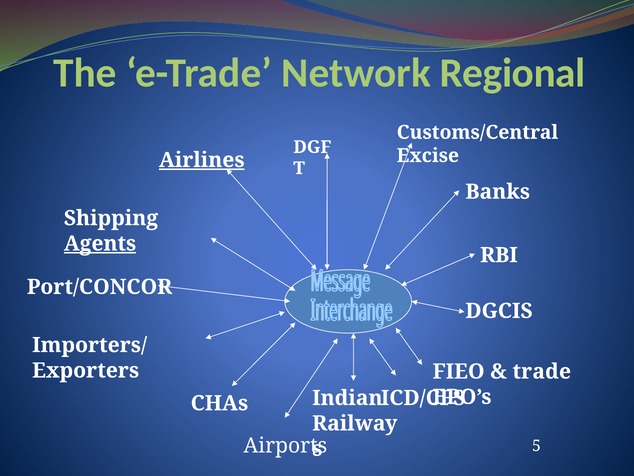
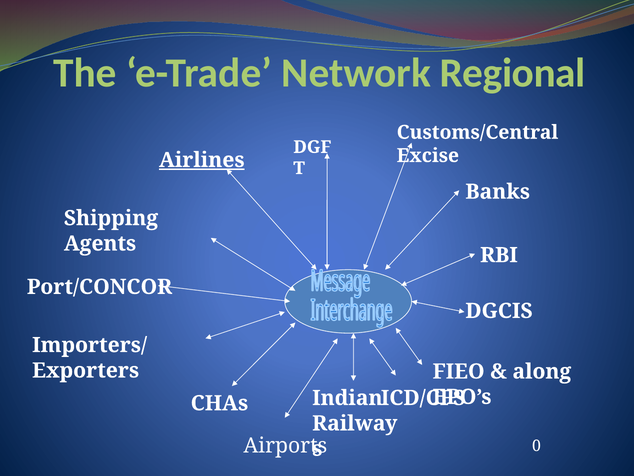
Agents underline: present -> none
trade: trade -> along
5: 5 -> 0
